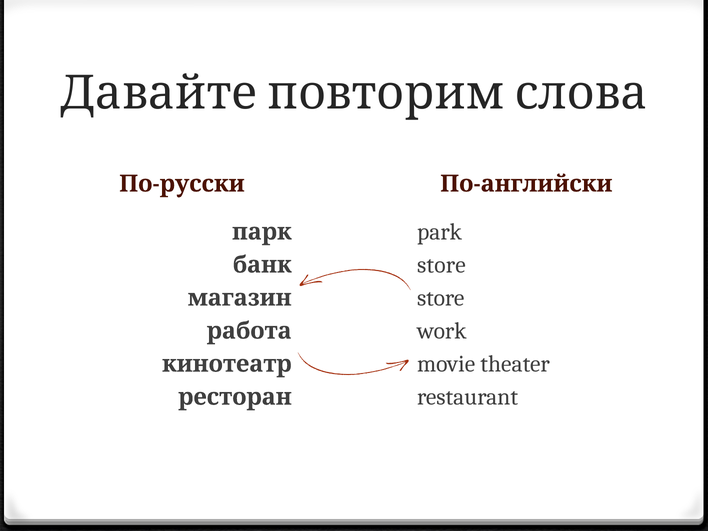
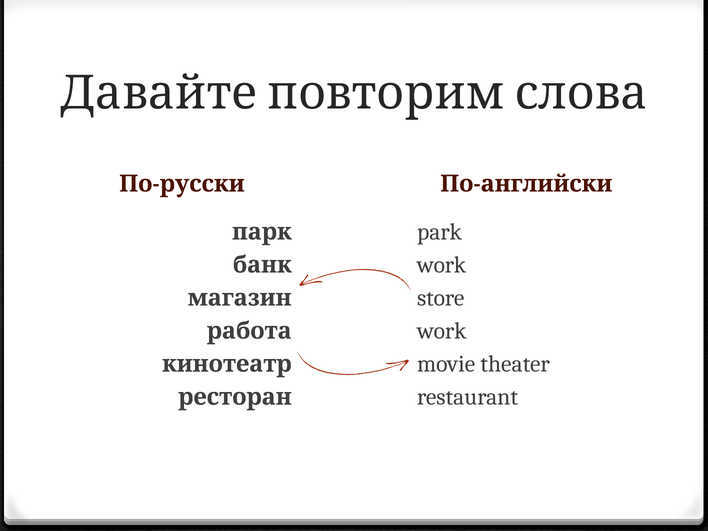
store at (441, 265): store -> work
